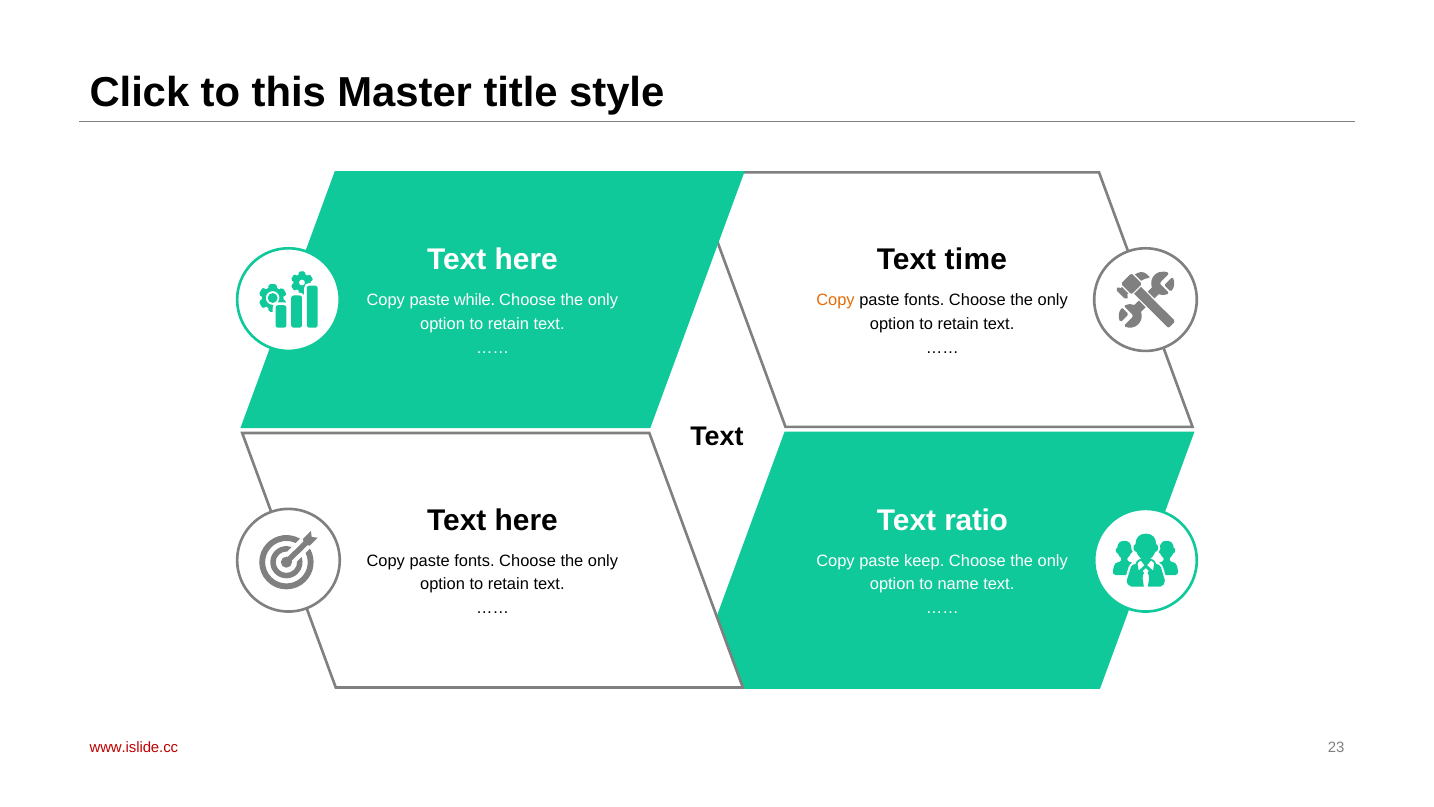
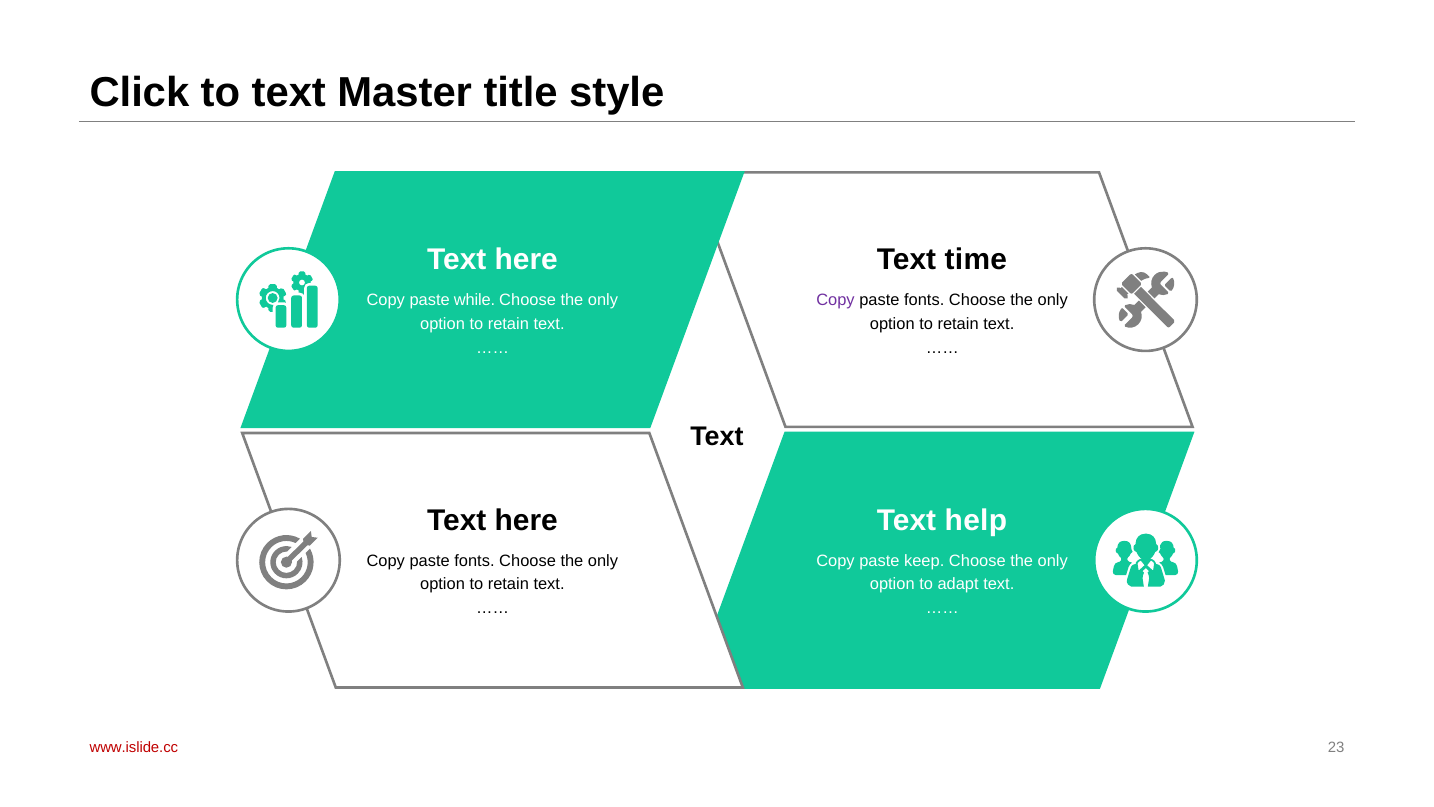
to this: this -> text
Copy at (836, 300) colour: orange -> purple
ratio: ratio -> help
name: name -> adapt
